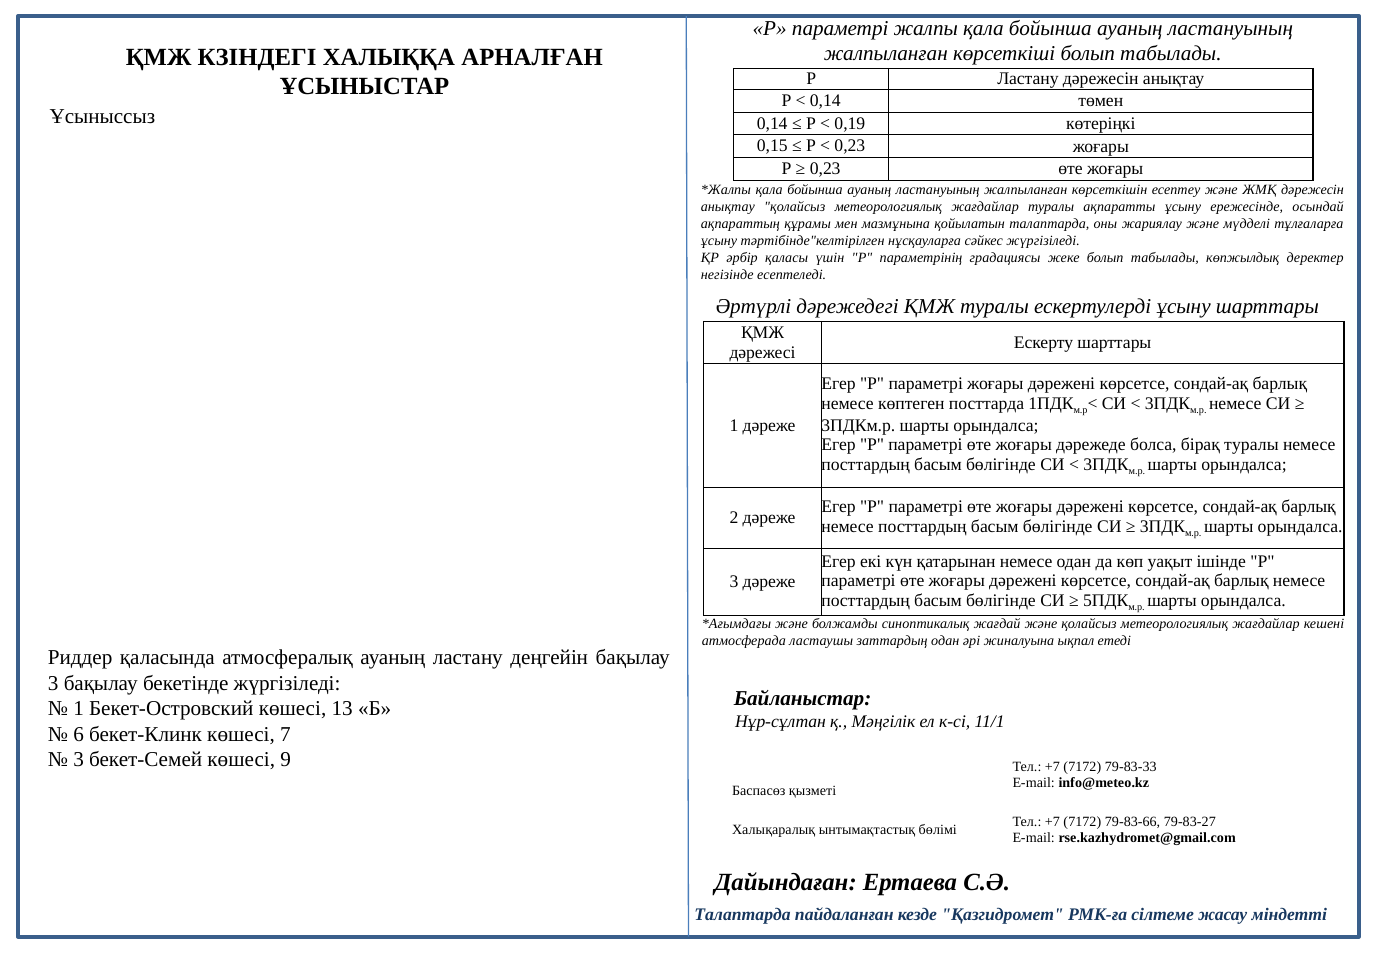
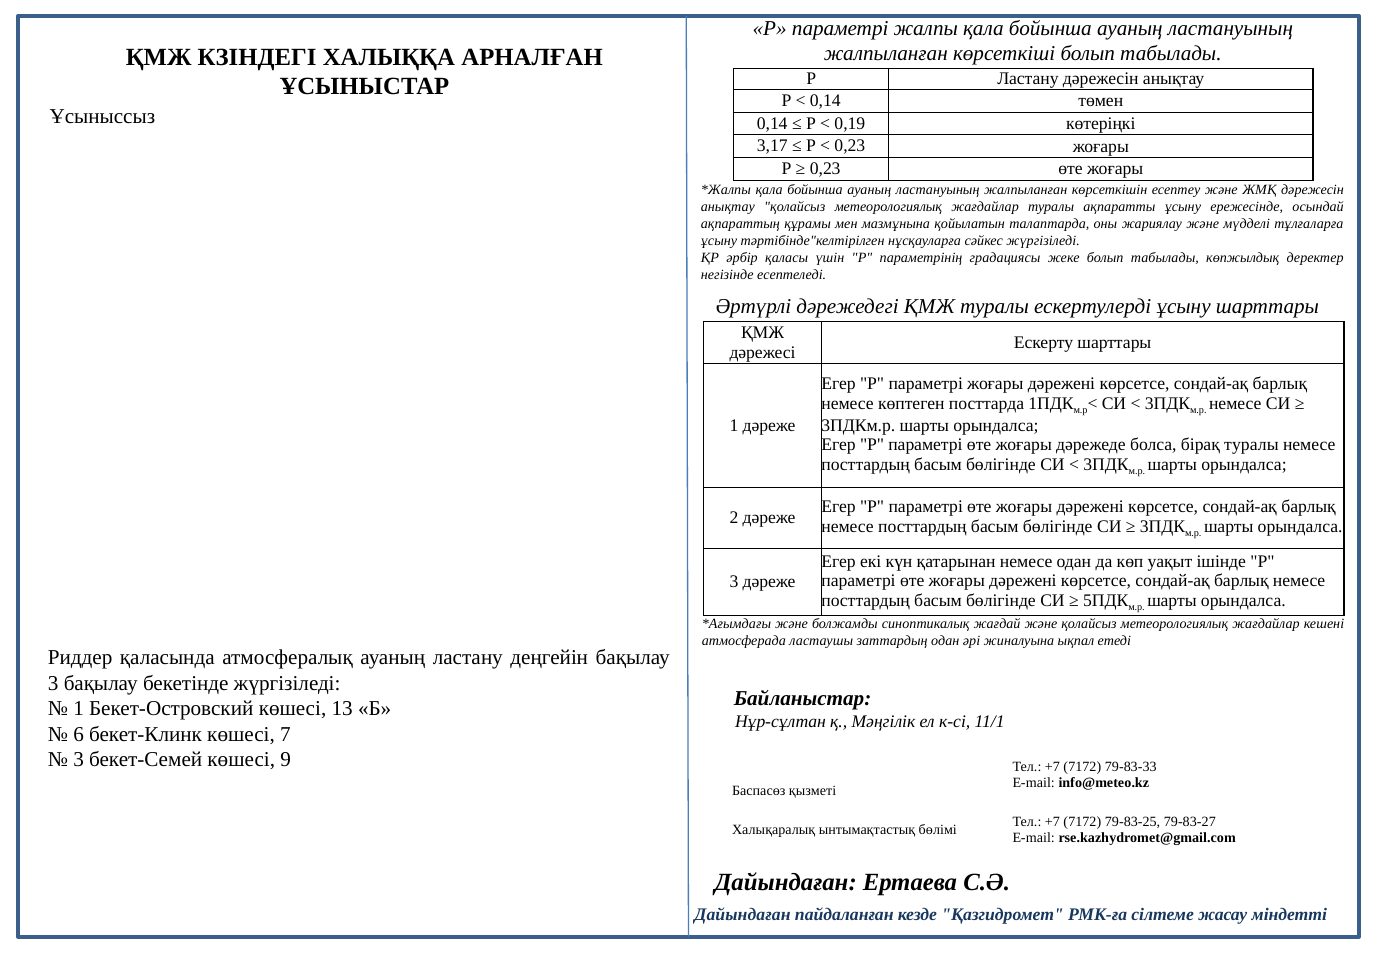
0,15: 0,15 -> 3,17
79-83-66: 79-83-66 -> 79-83-25
Талаптарда at (743, 915): Талаптарда -> Дайындаған
